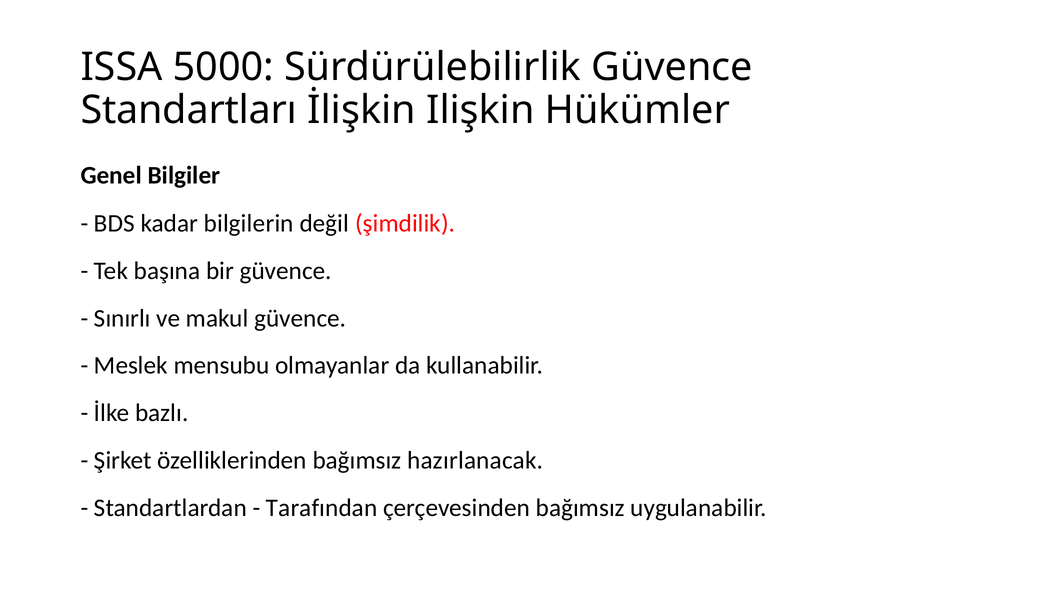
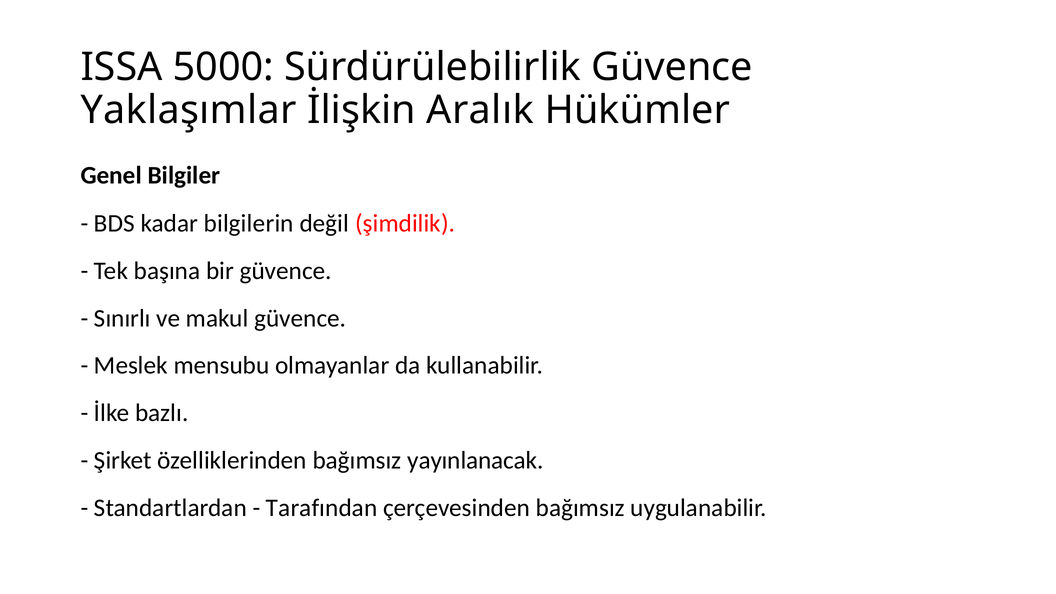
Standartları: Standartları -> Yaklaşımlar
Ilişkin: Ilişkin -> Aralık
hazırlanacak: hazırlanacak -> yayınlanacak
